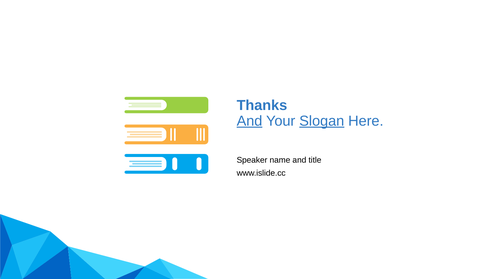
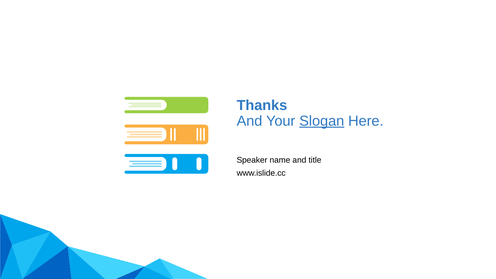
And at (250, 121) underline: present -> none
